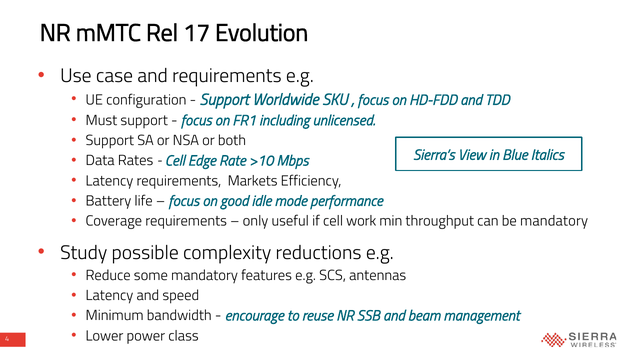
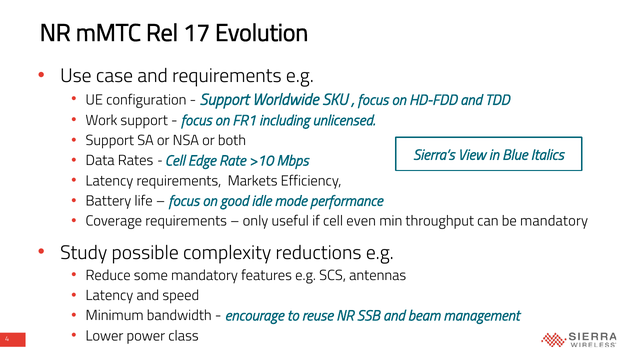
Must: Must -> Work
work: work -> even
